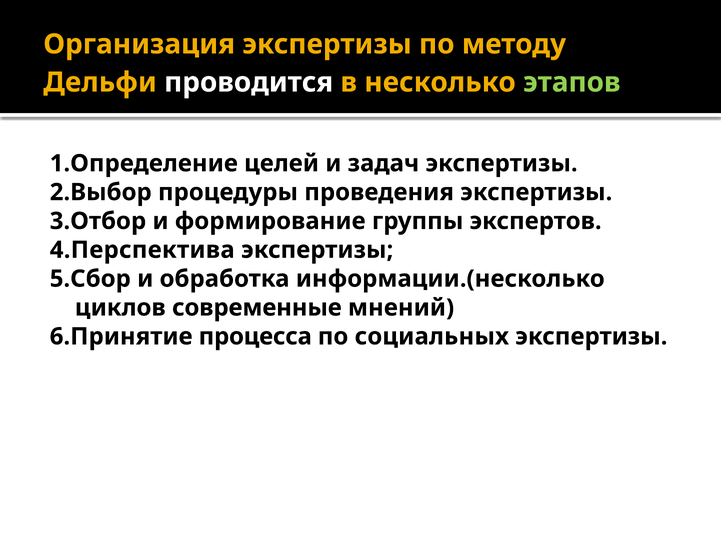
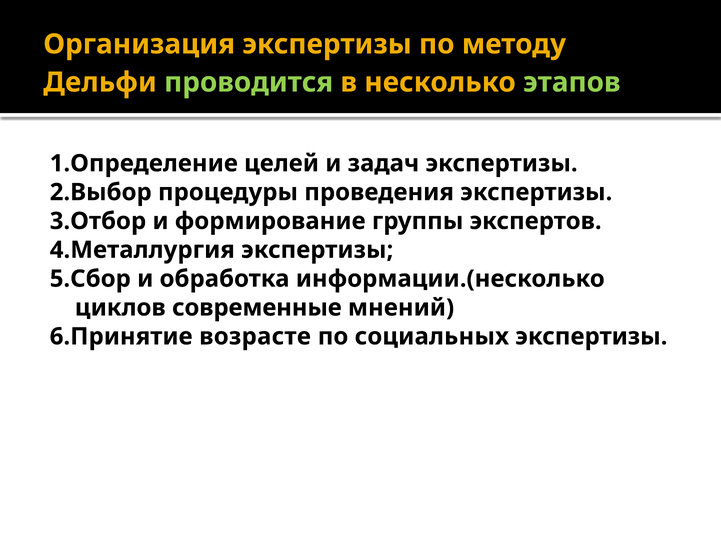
проводится colour: white -> light green
4.Перспектива: 4.Перспектива -> 4.Металлургия
процесса: процесса -> возрасте
